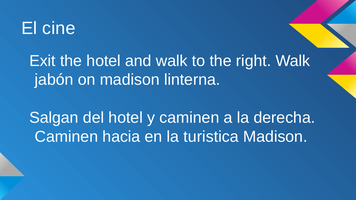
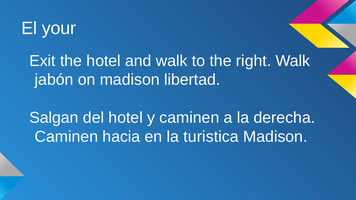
cine: cine -> your
linterna: linterna -> libertad
